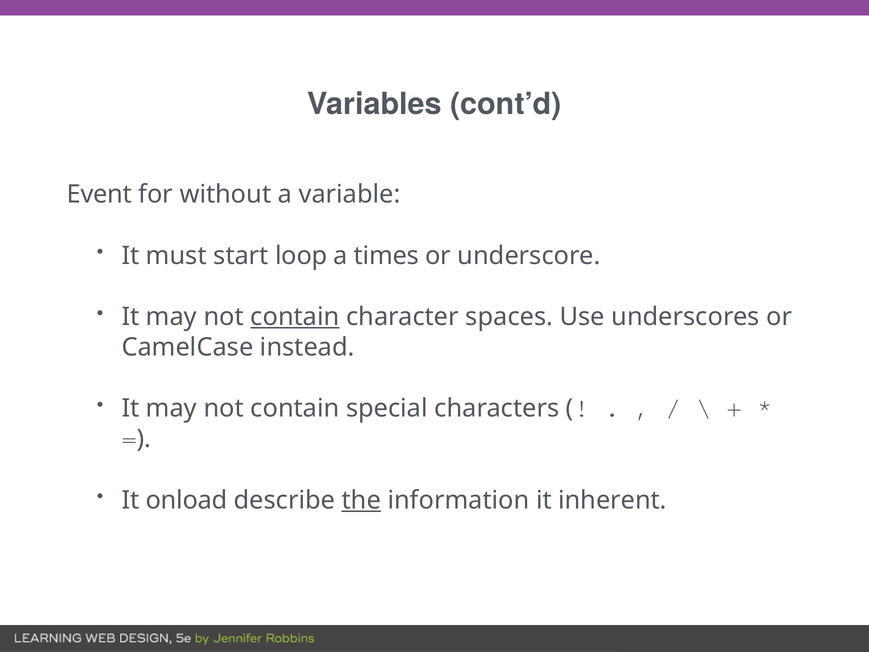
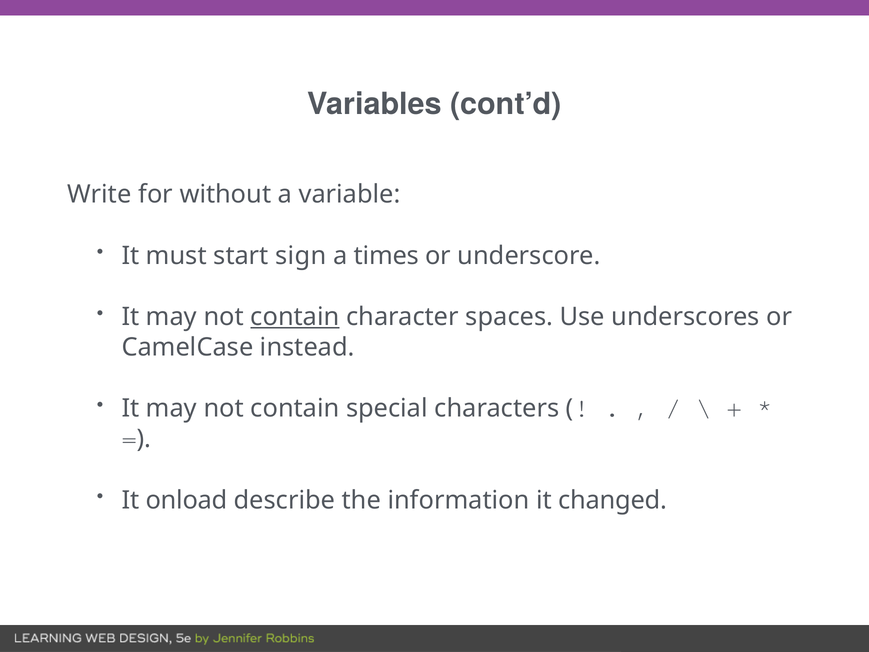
Event: Event -> Write
loop: loop -> sign
the underline: present -> none
inherent: inherent -> changed
